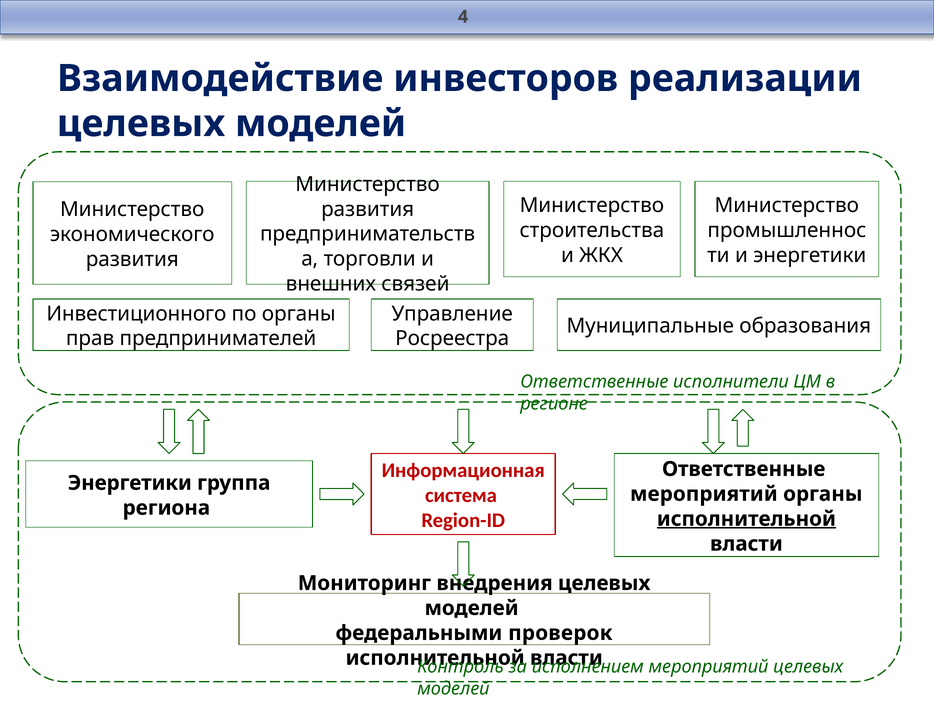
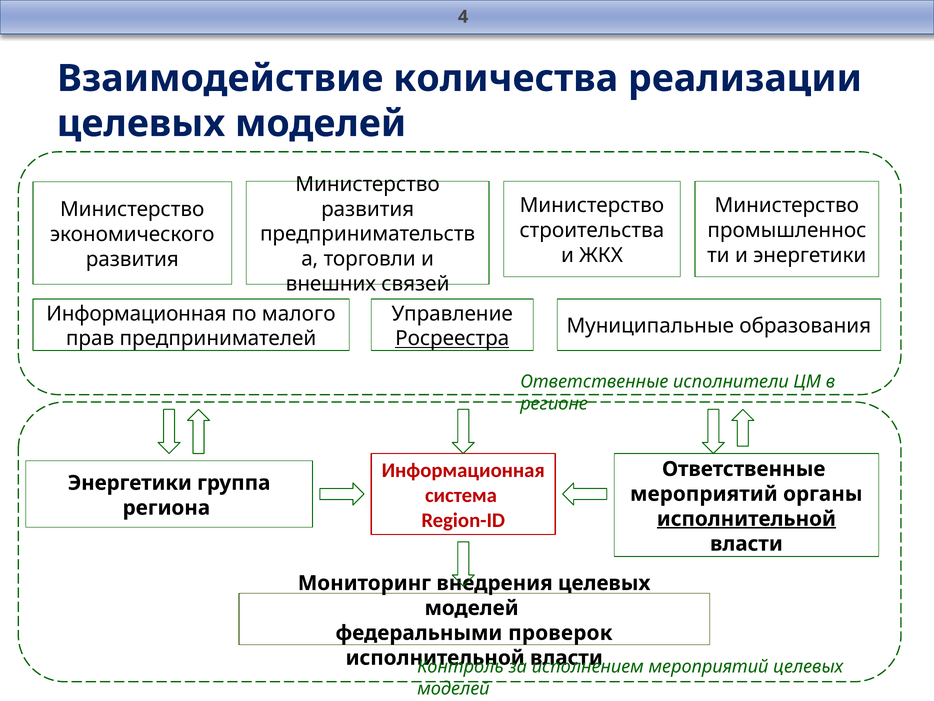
инвесторов: инвесторов -> количества
Инвестиционного at (136, 313): Инвестиционного -> Информационная
по органы: органы -> малого
Росреестра underline: none -> present
